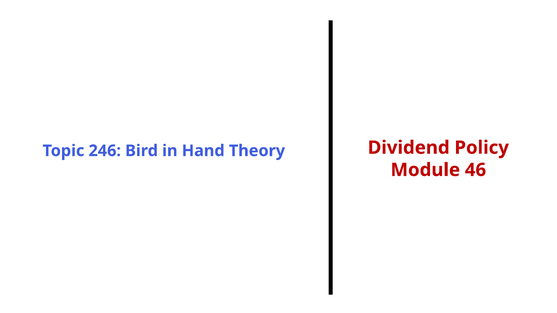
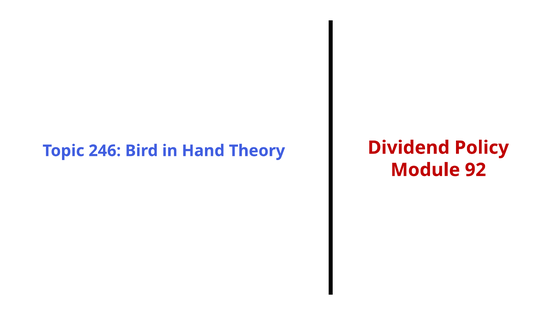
46: 46 -> 92
